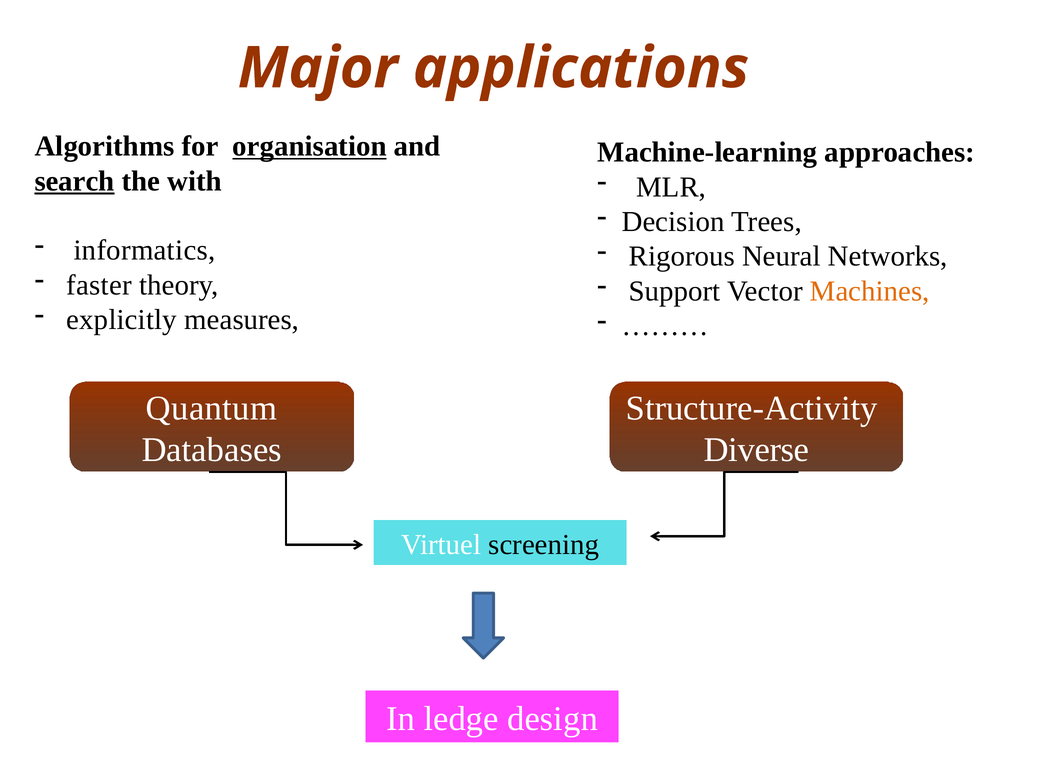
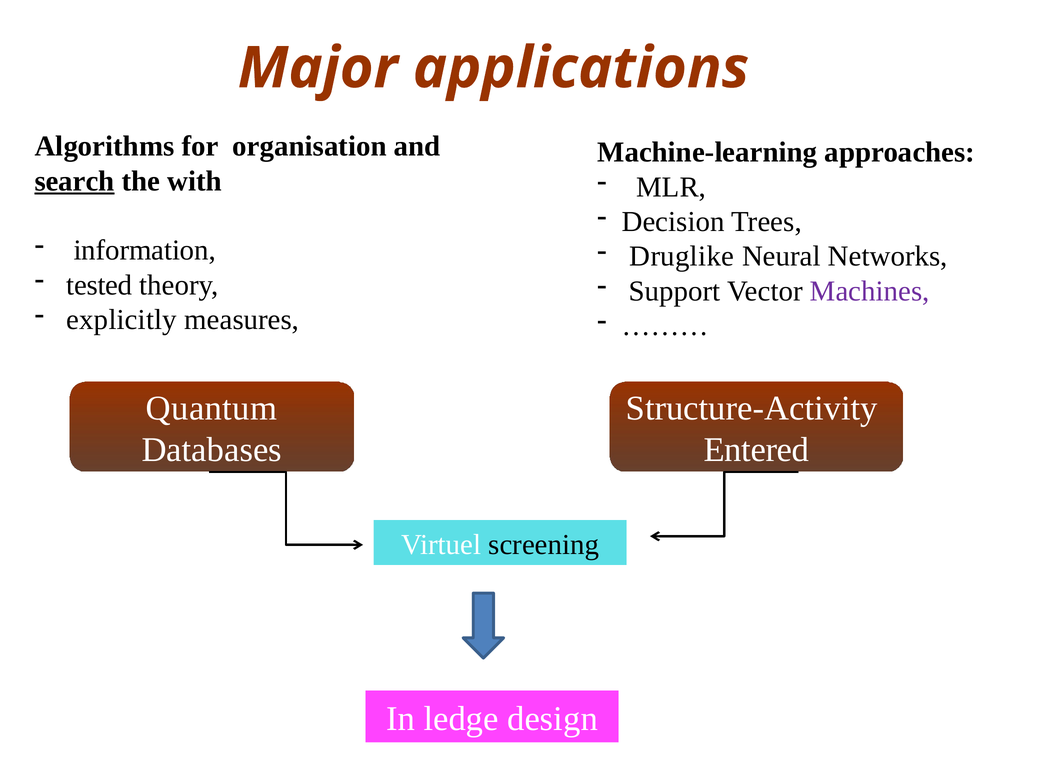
organisation underline: present -> none
informatics: informatics -> information
Rigorous: Rigorous -> Druglike
faster: faster -> tested
Machines colour: orange -> purple
Diverse: Diverse -> Entered
